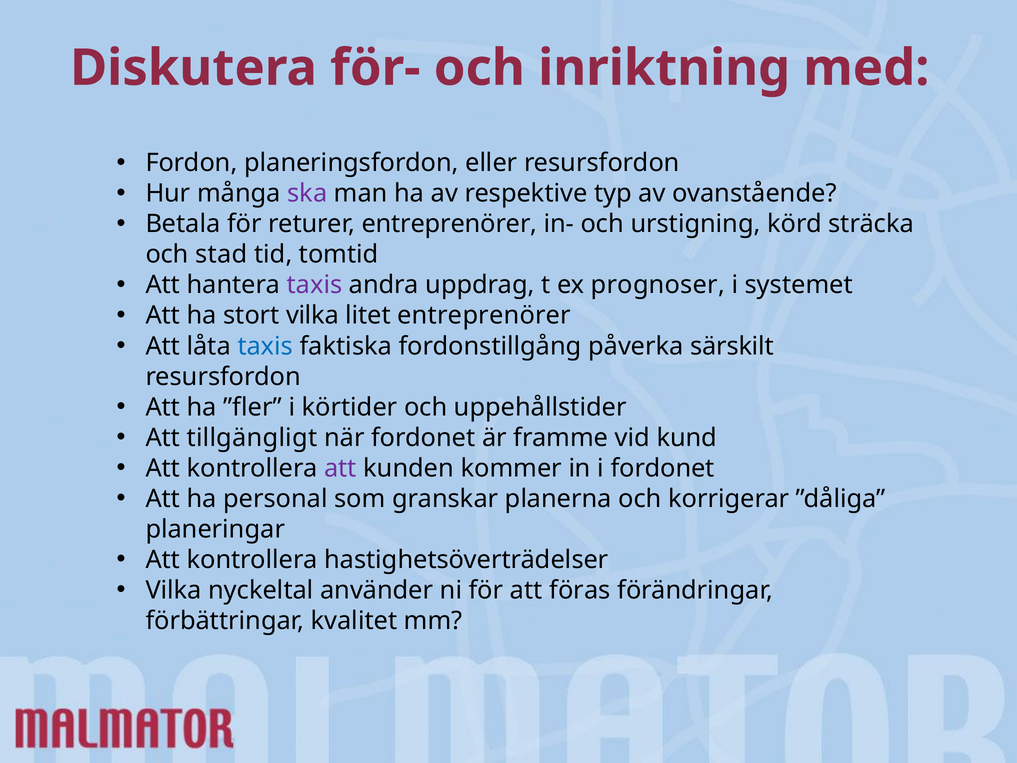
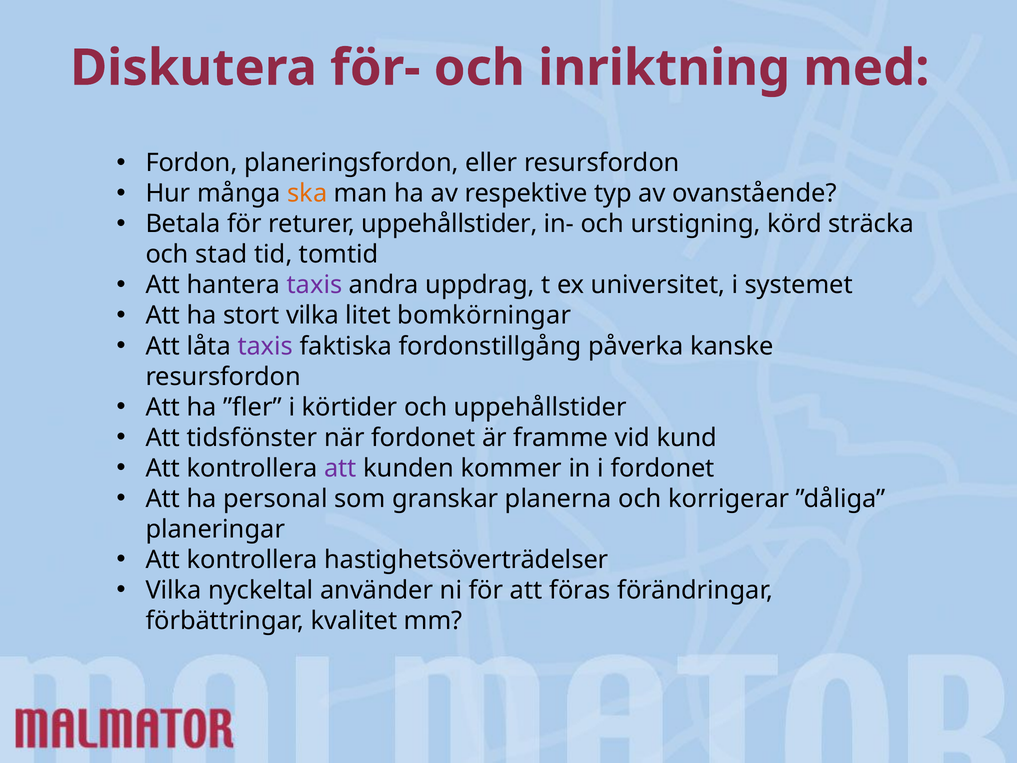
ska colour: purple -> orange
returer entreprenörer: entreprenörer -> uppehållstider
prognoser: prognoser -> universitet
litet entreprenörer: entreprenörer -> bomkörningar
taxis at (265, 346) colour: blue -> purple
särskilt: särskilt -> kanske
tillgängligt: tillgängligt -> tidsfönster
